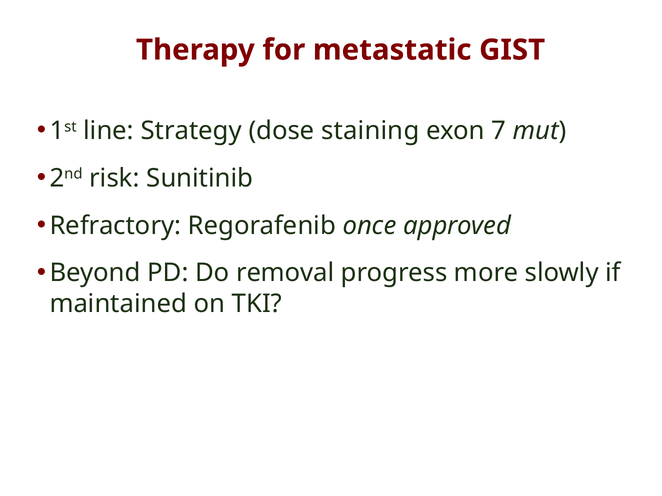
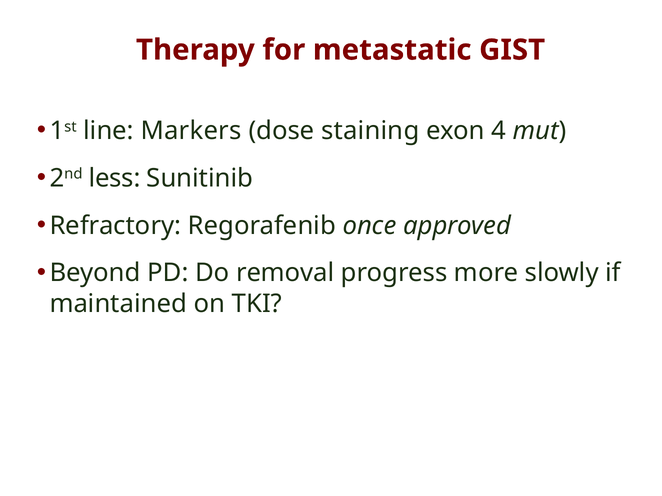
Strategy: Strategy -> Markers
7: 7 -> 4
risk: risk -> less
